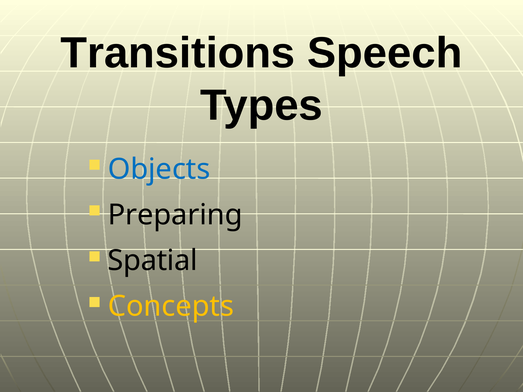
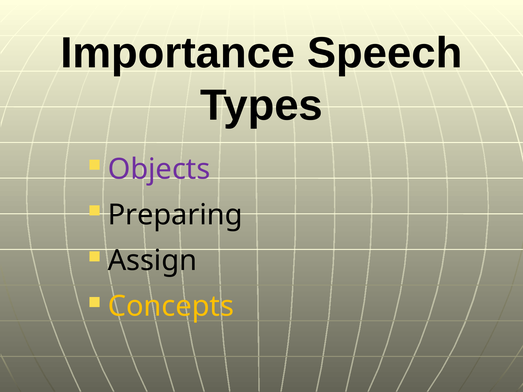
Transitions: Transitions -> Importance
Objects colour: blue -> purple
Spatial: Spatial -> Assign
